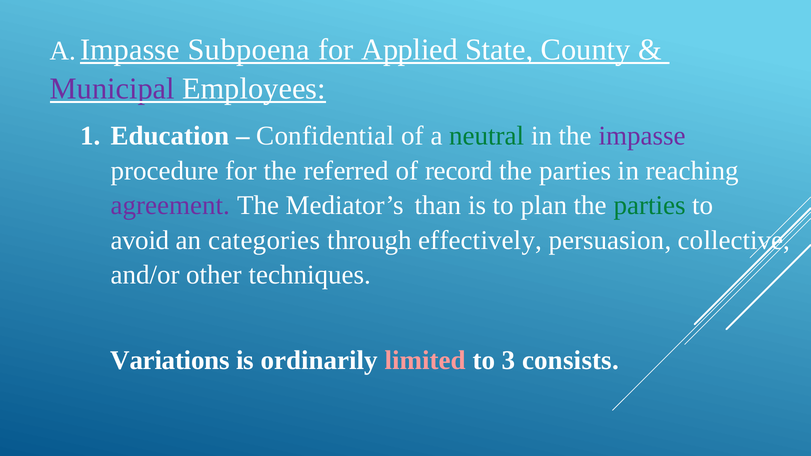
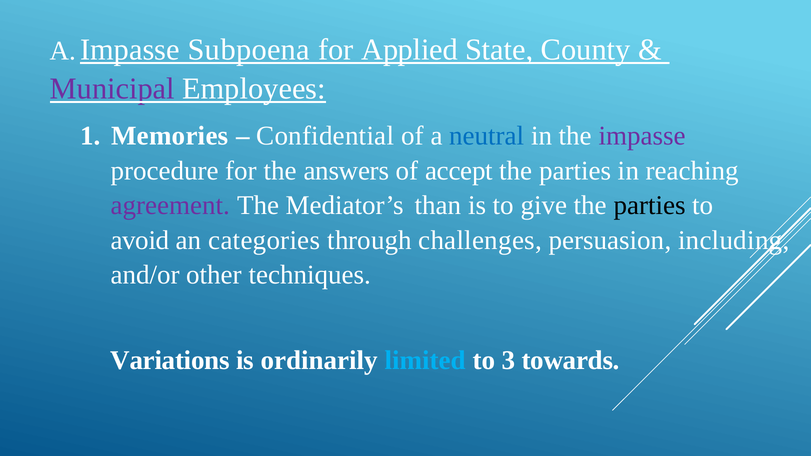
Education: Education -> Memories
neutral colour: green -> blue
referred: referred -> answers
record: record -> accept
plan: plan -> give
parties at (650, 205) colour: green -> black
effectively: effectively -> challenges
collective: collective -> including
limited colour: pink -> light blue
consists: consists -> towards
